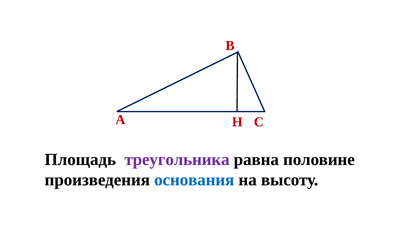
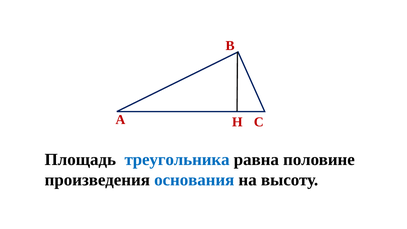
треугольника colour: purple -> blue
